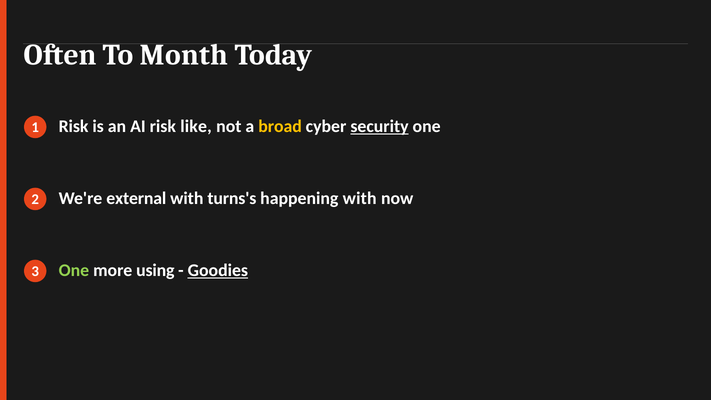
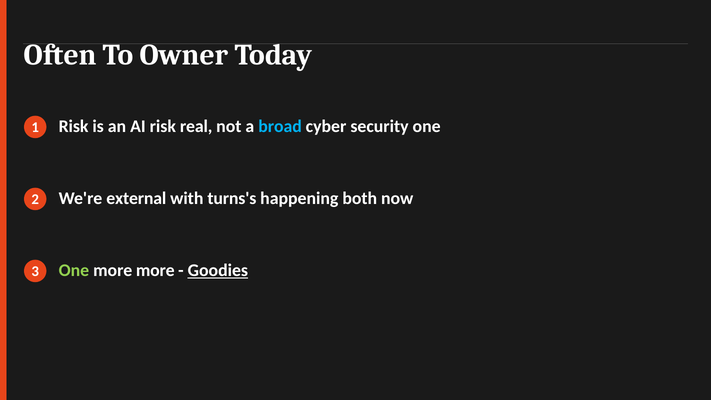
Month: Month -> Owner
like: like -> real
broad colour: yellow -> light blue
security underline: present -> none
happening with: with -> both
more using: using -> more
